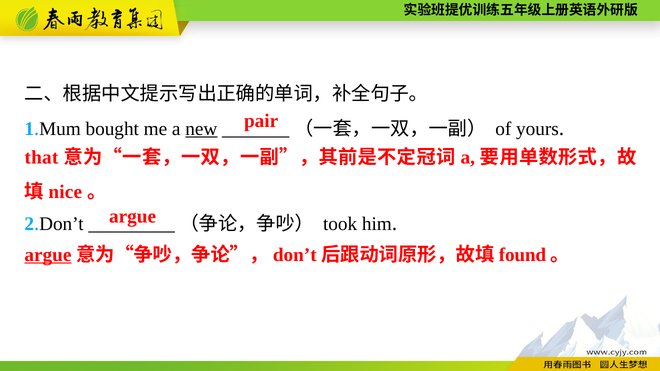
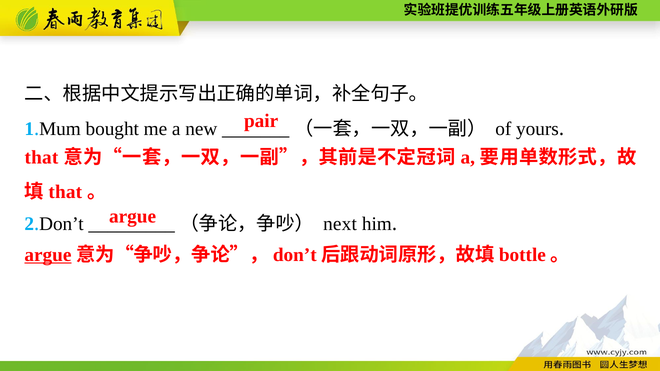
new underline: present -> none
nice at (65, 192): nice -> that
took: took -> next
found: found -> bottle
